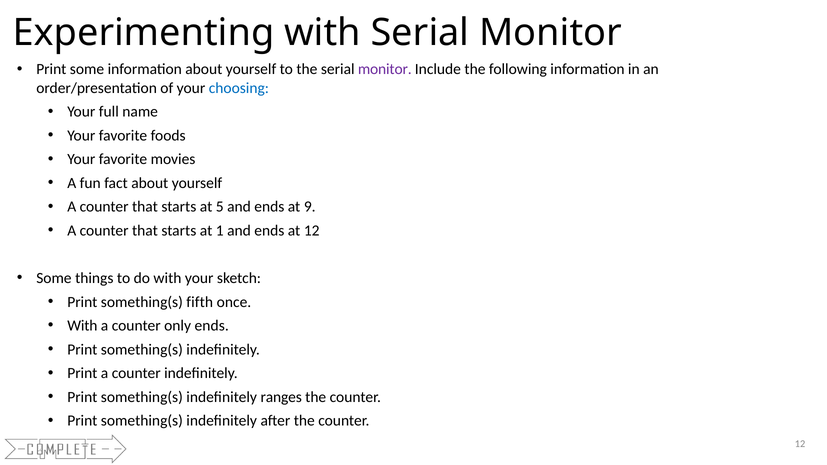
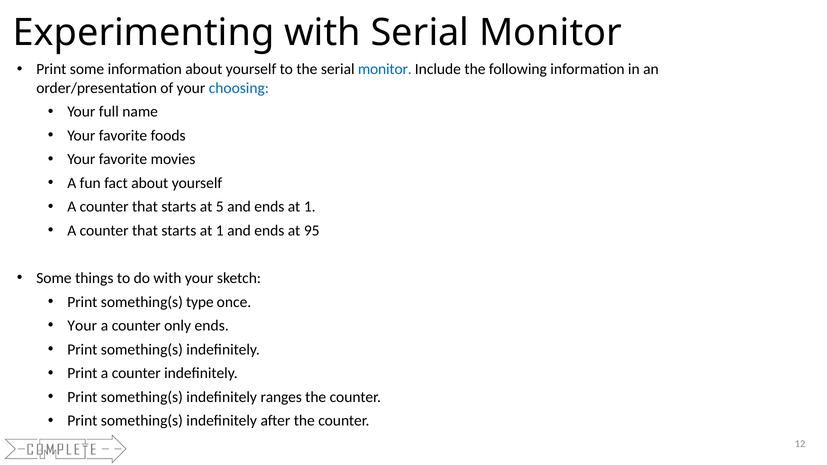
monitor at (385, 69) colour: purple -> blue
ends at 9: 9 -> 1
at 12: 12 -> 95
fifth: fifth -> type
With at (82, 326): With -> Your
